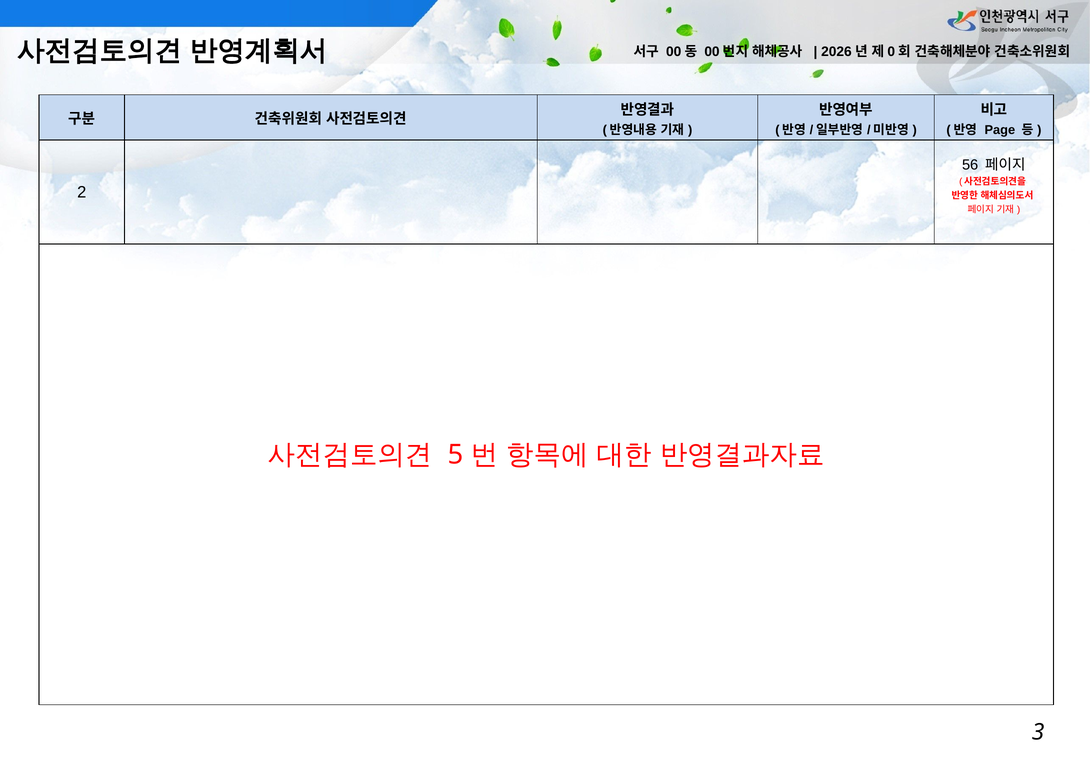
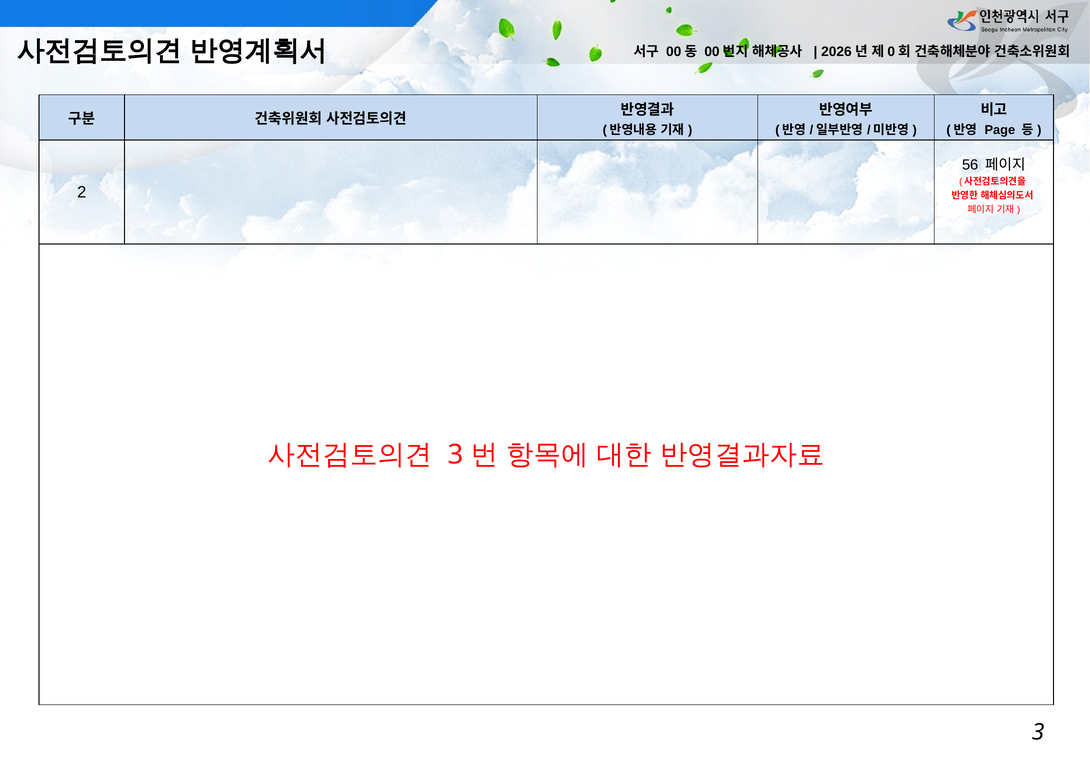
5 at (455, 454): 5 -> 3
